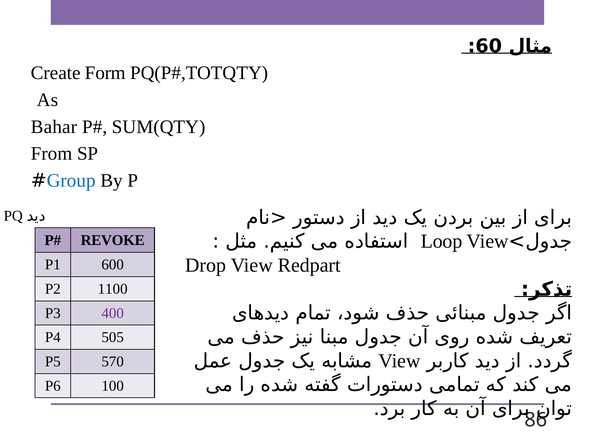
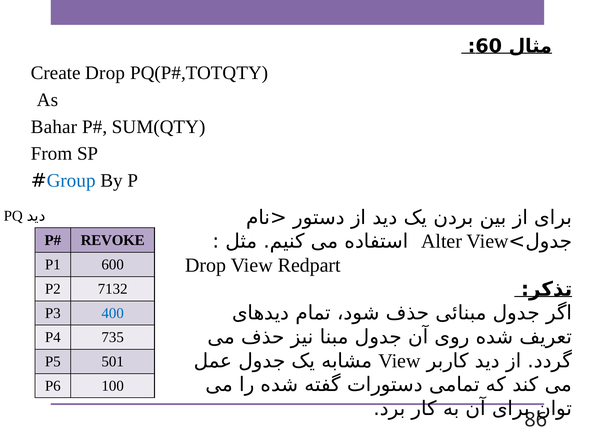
Create Form: Form -> Drop
Loop: Loop -> Alter
1100: 1100 -> 7132
400 colour: purple -> blue
505: 505 -> 735
570: 570 -> 501
